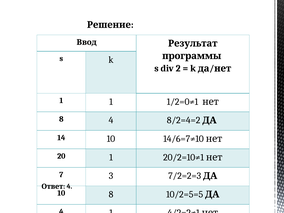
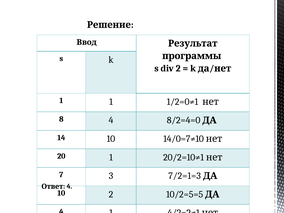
8/2=4=2: 8/2=4=2 -> 8/2=4=0
14/6=7≠10: 14/6=7≠10 -> 14/0=7≠10
7/2=2=3: 7/2=2=3 -> 7/2=1=3
10 8: 8 -> 2
